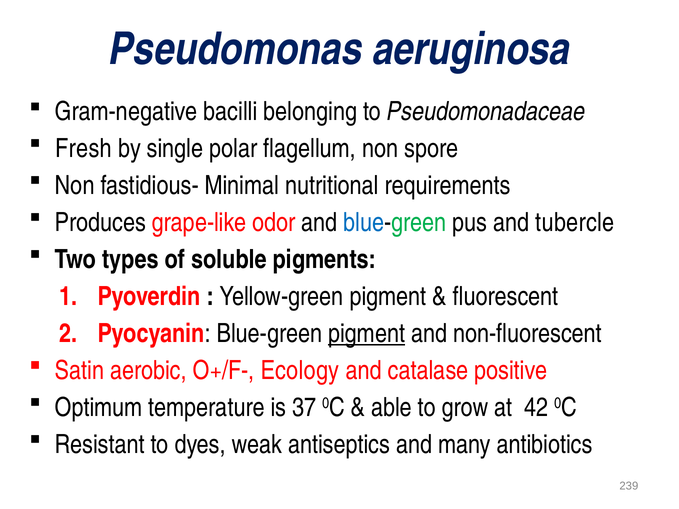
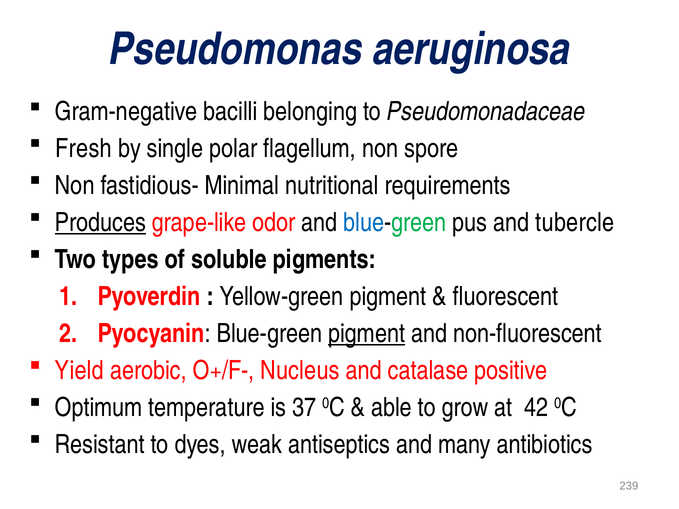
Produces underline: none -> present
Satin: Satin -> Yield
Ecology: Ecology -> Nucleus
